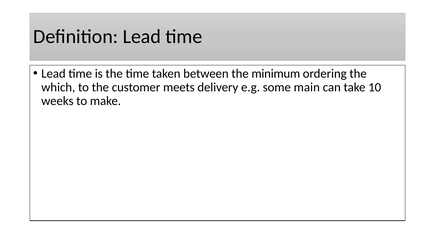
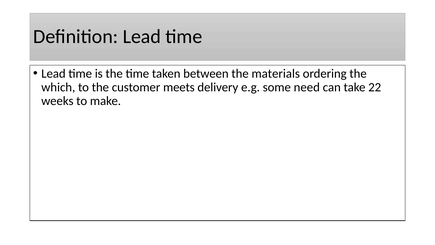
minimum: minimum -> materials
main: main -> need
10: 10 -> 22
